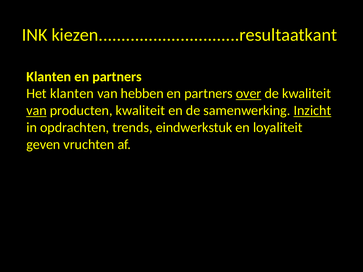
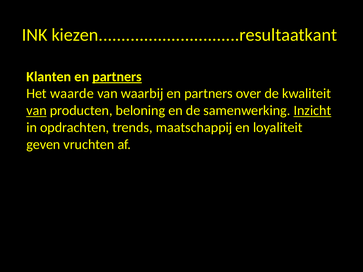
partners at (117, 77) underline: none -> present
Het klanten: klanten -> waarde
hebben: hebben -> waarbij
over underline: present -> none
producten kwaliteit: kwaliteit -> beloning
eindwerkstuk: eindwerkstuk -> maatschappij
